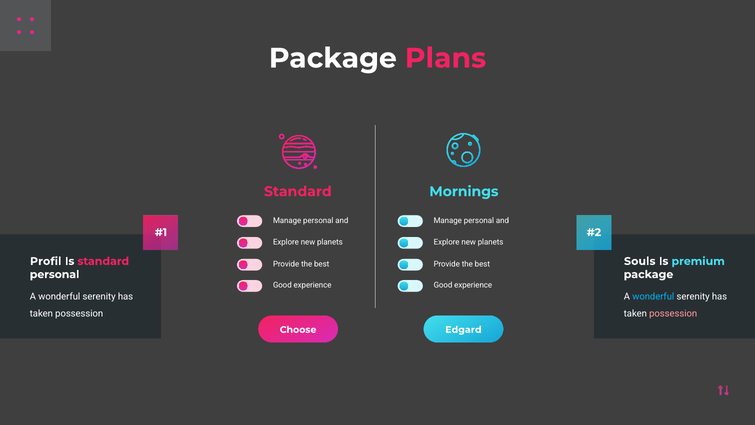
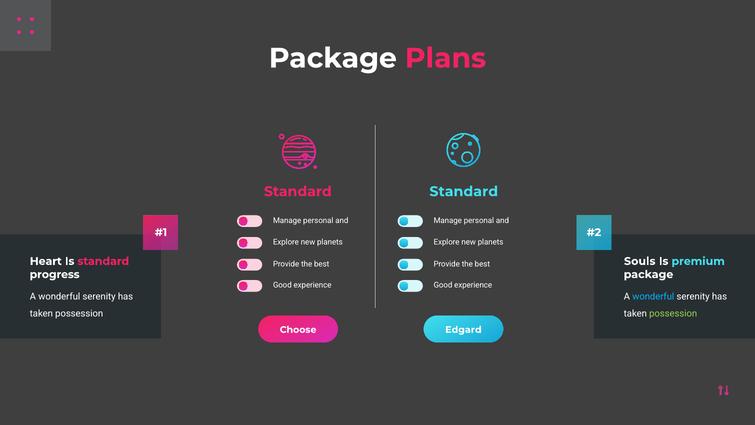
Standard Mornings: Mornings -> Standard
Profil: Profil -> Heart
personal at (55, 274): personal -> progress
possession at (673, 314) colour: pink -> light green
